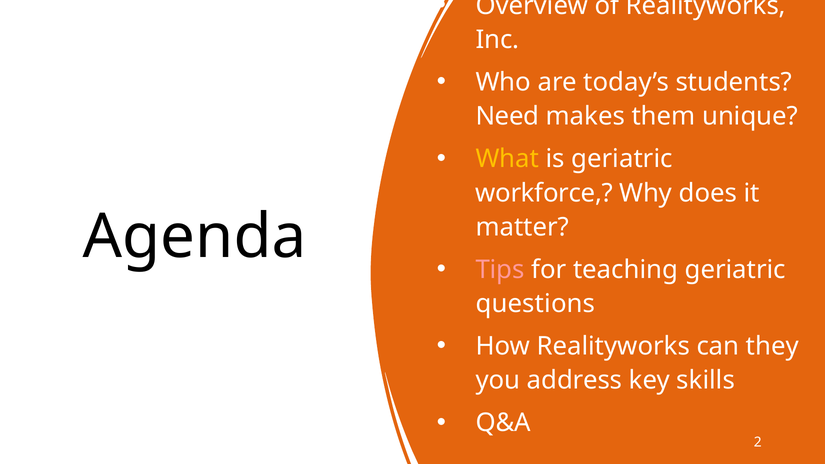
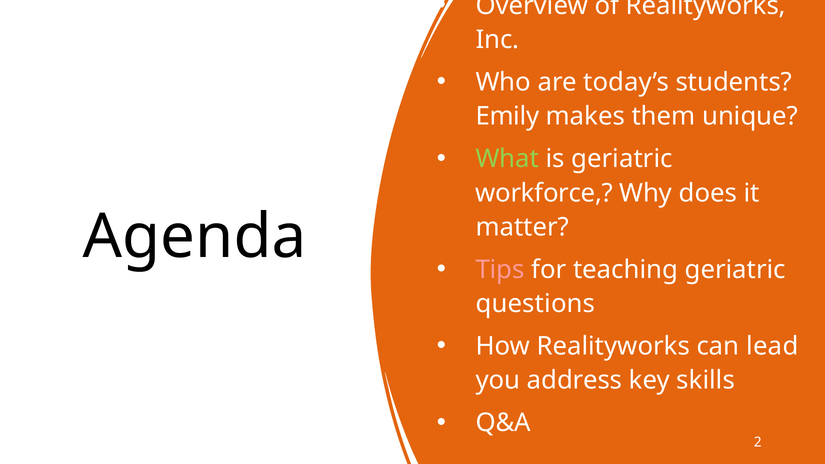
Need: Need -> Emily
What colour: yellow -> light green
they: they -> lead
